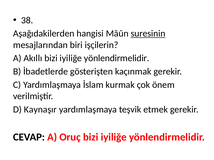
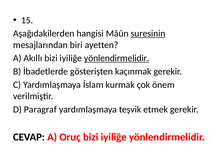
38: 38 -> 15
işçilerin: işçilerin -> ayetten
yönlendirmelidir at (117, 58) underline: none -> present
Kaynaşır: Kaynaşır -> Paragraf
